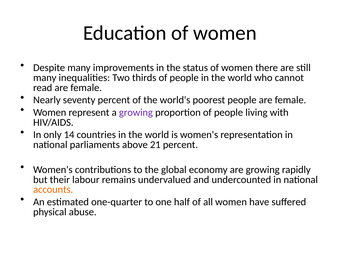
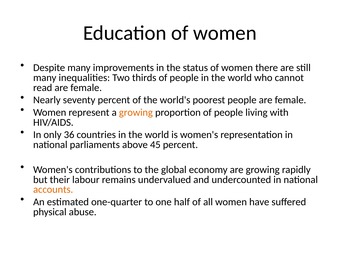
growing at (136, 112) colour: purple -> orange
14: 14 -> 36
21: 21 -> 45
